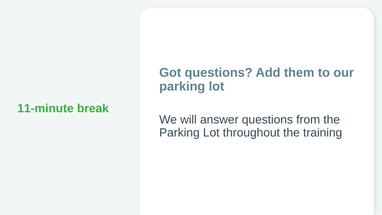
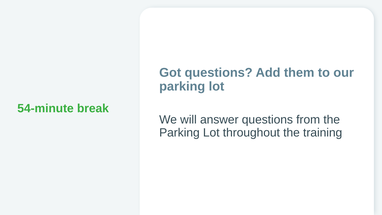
11-minute: 11-minute -> 54-minute
